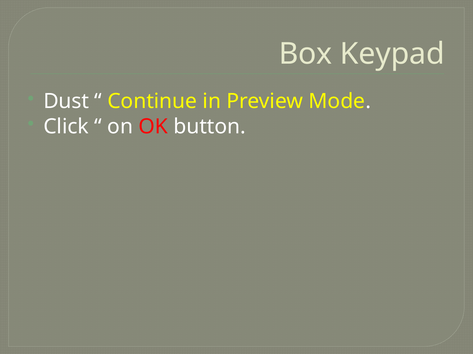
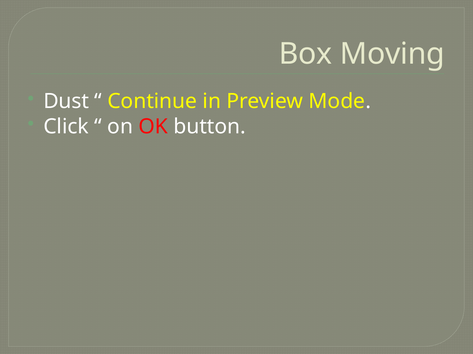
Keypad: Keypad -> Moving
